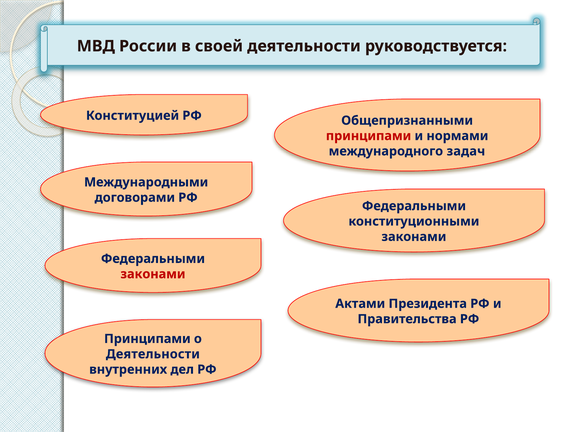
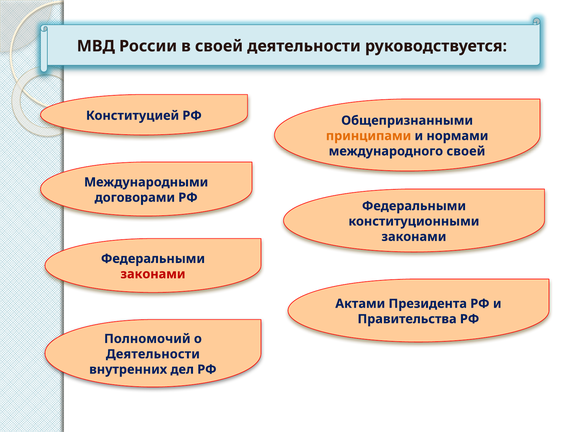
принципами at (369, 136) colour: red -> orange
международного задач: задач -> своей
Принципами at (147, 339): Принципами -> Полномочий
